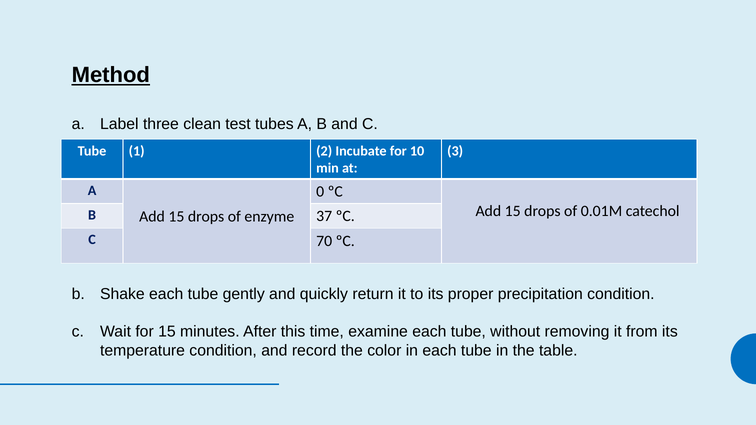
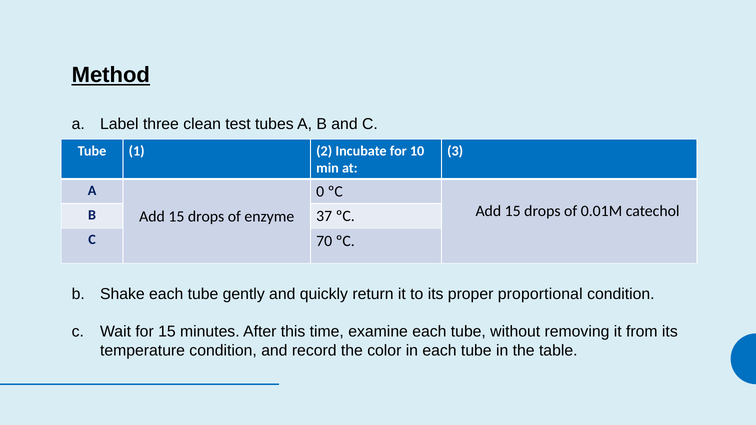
precipitation: precipitation -> proportional
